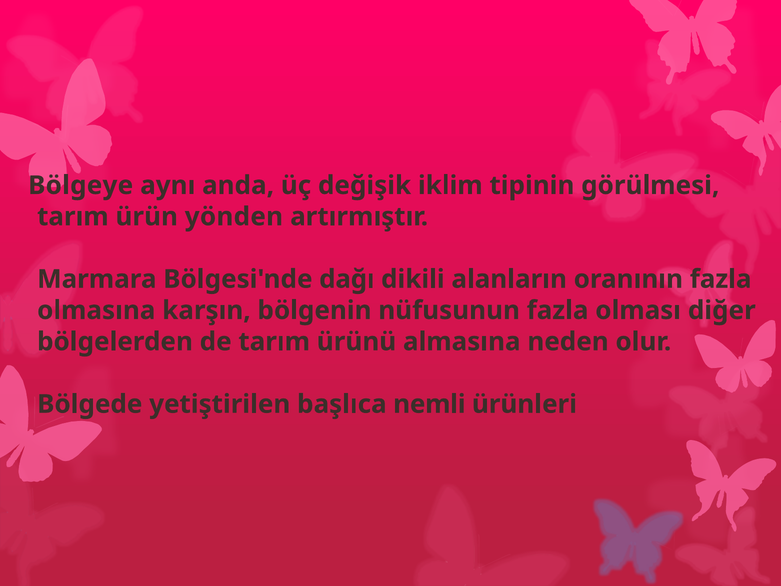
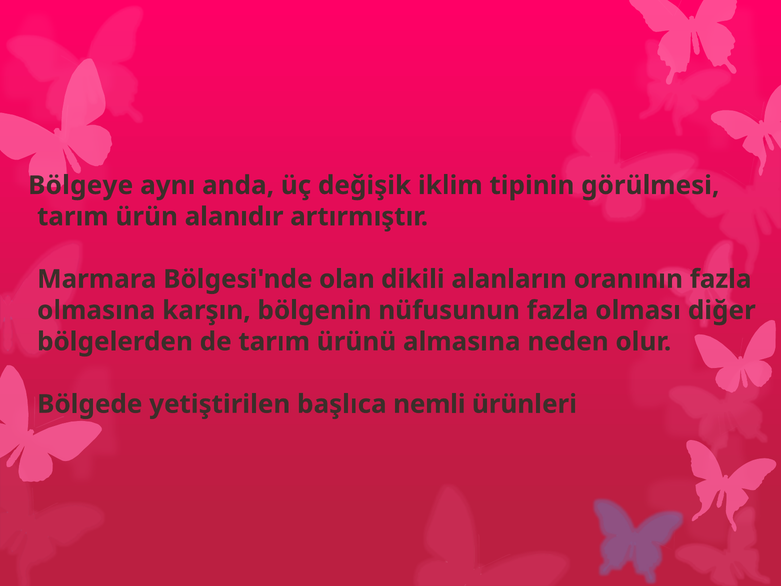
yönden: yönden -> alanıdır
dağı: dağı -> olan
